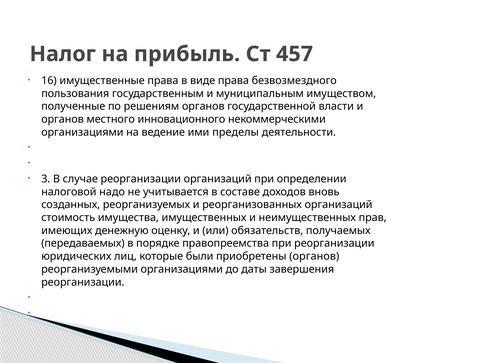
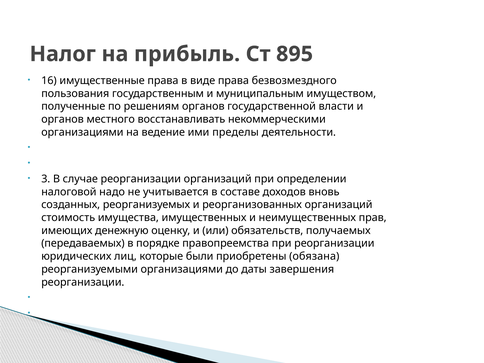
457: 457 -> 895
инновационного: инновационного -> восстанавливать
приобретены органов: органов -> обязана
